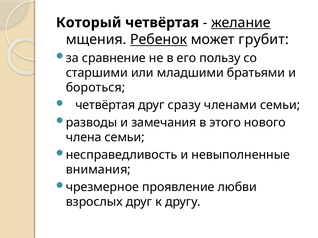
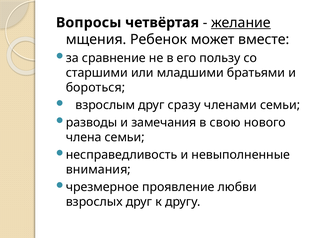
Который: Который -> Вопросы
Ребенок underline: present -> none
грубит: грубит -> вместе
четвёртая at (105, 105): четвёртая -> взрослым
этого: этого -> свою
